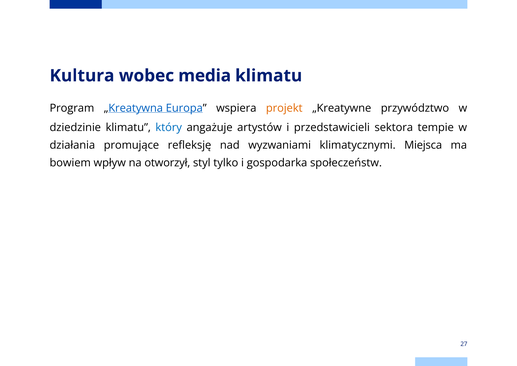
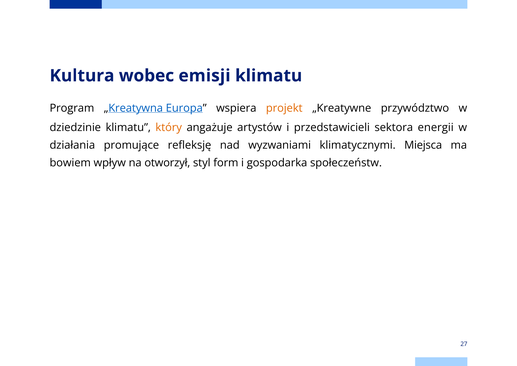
media: media -> emisji
który colour: blue -> orange
tempie: tempie -> energii
tylko: tylko -> form
